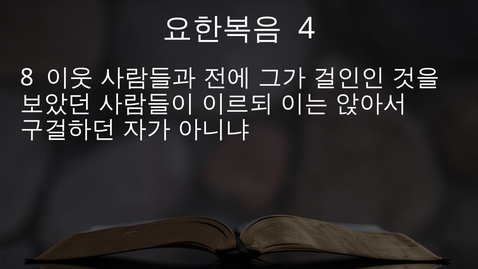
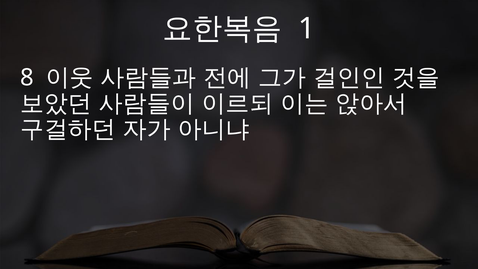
4: 4 -> 1
